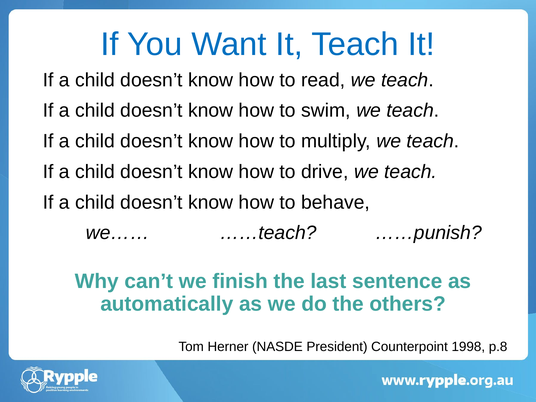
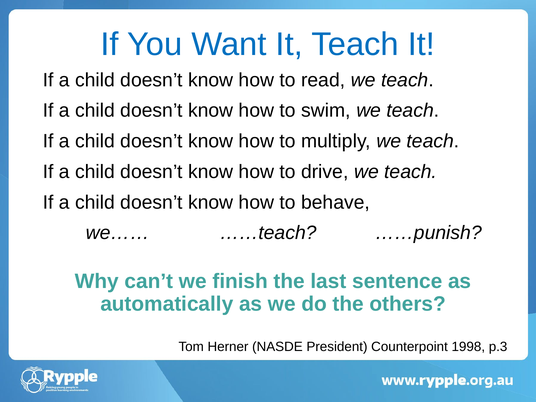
p.8: p.8 -> p.3
